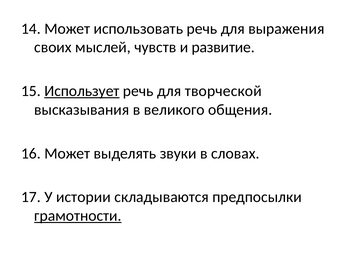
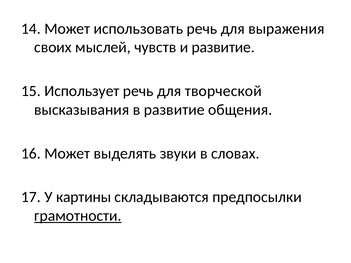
Использует underline: present -> none
в великого: великого -> развитие
истории: истории -> картины
